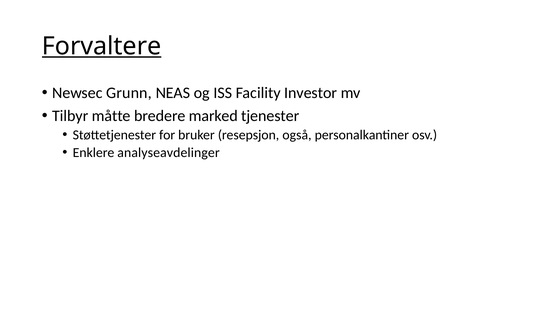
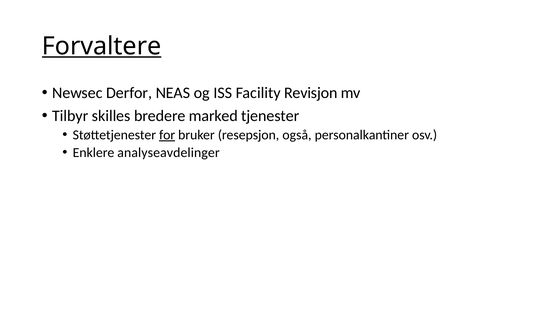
Grunn: Grunn -> Derfor
Investor: Investor -> Revisjon
måtte: måtte -> skilles
for underline: none -> present
